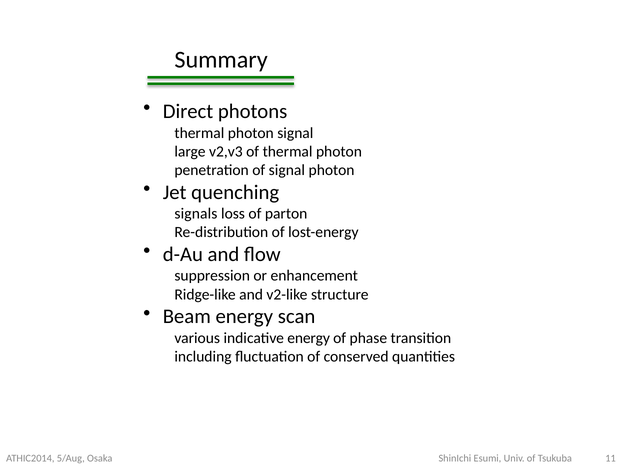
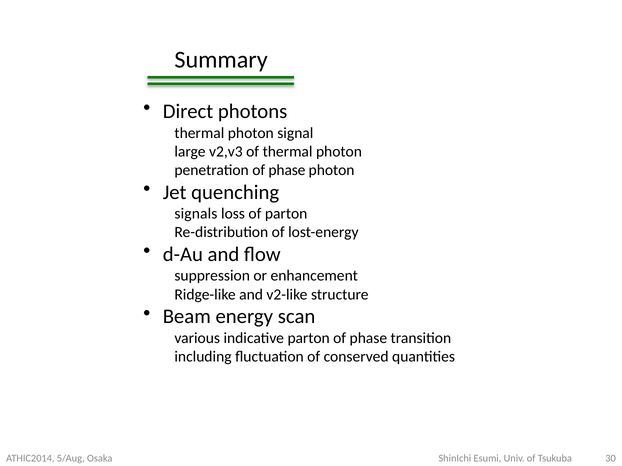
penetration of signal: signal -> phase
indicative energy: energy -> parton
11: 11 -> 30
